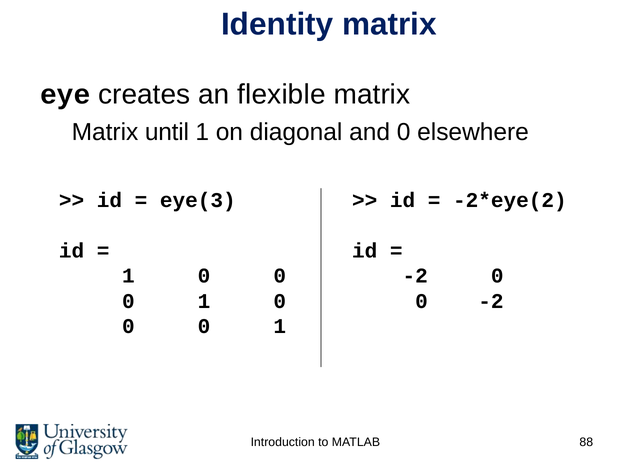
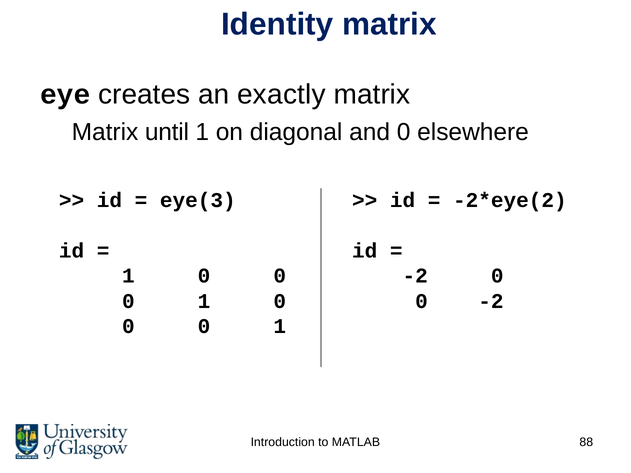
flexible: flexible -> exactly
